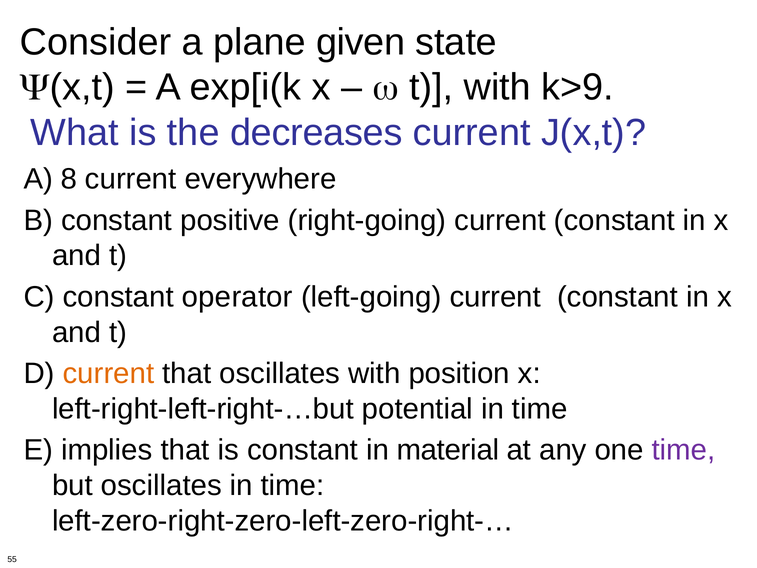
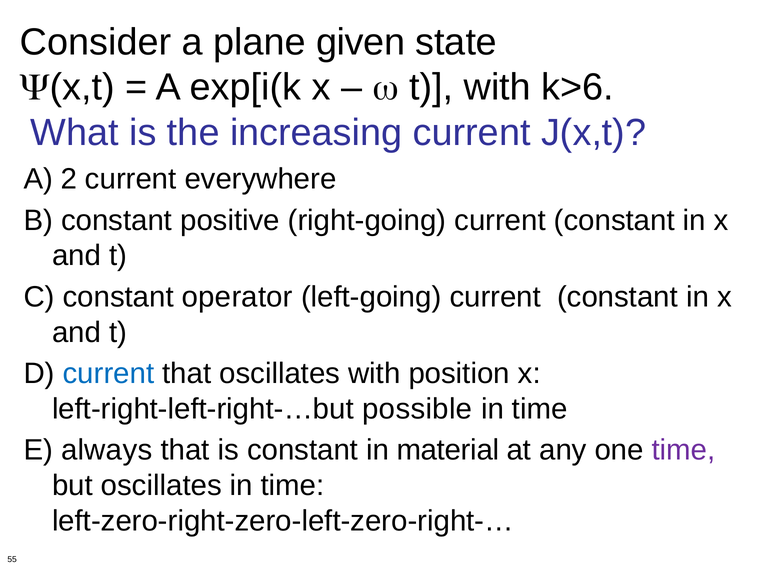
k>9: k>9 -> k>6
decreases: decreases -> increasing
8: 8 -> 2
current at (108, 373) colour: orange -> blue
potential: potential -> possible
implies: implies -> always
